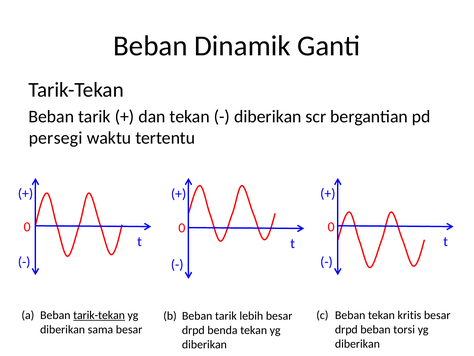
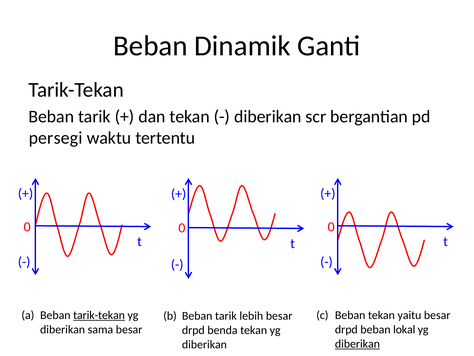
kritis: kritis -> yaitu
torsi: torsi -> lokal
diberikan at (357, 343) underline: none -> present
